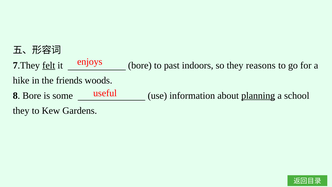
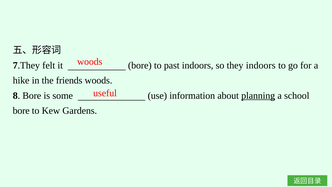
enjoys at (90, 62): enjoys -> woods
felt underline: present -> none
they reasons: reasons -> indoors
they at (21, 111): they -> bore
